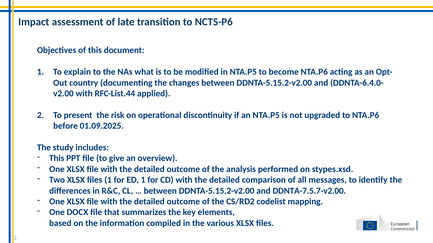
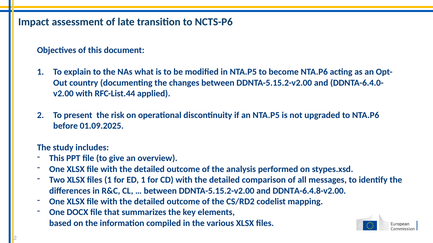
DDNTA-7.5.7-v2.00: DDNTA-7.5.7-v2.00 -> DDNTA-6.4.8-v2.00
